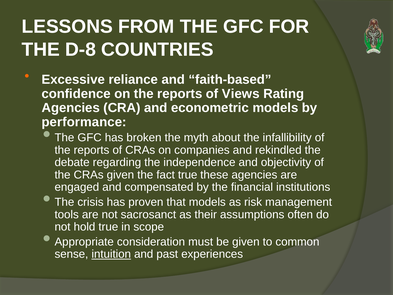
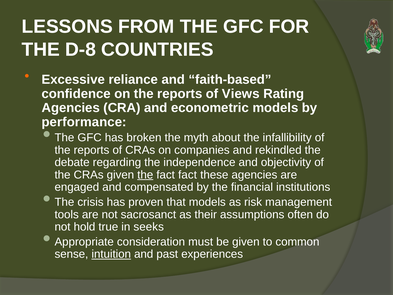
the at (145, 175) underline: none -> present
fact true: true -> fact
scope: scope -> seeks
